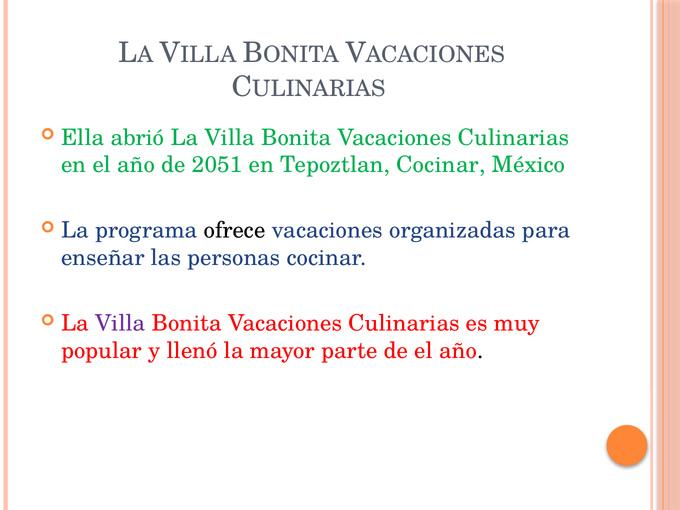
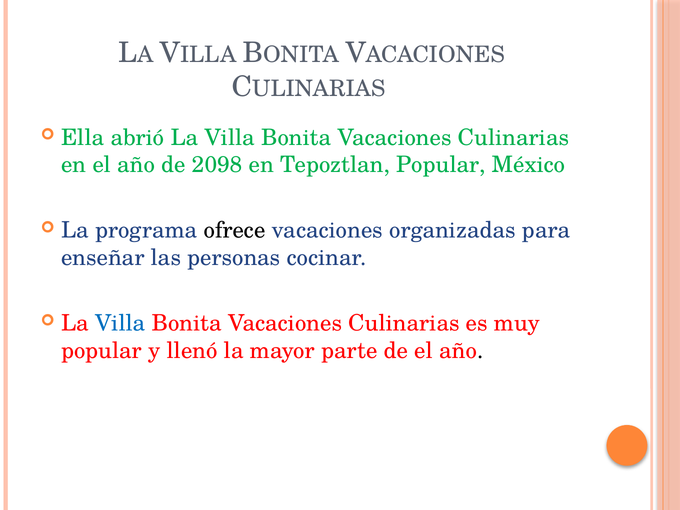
2051: 2051 -> 2098
Tepoztlan Cocinar: Cocinar -> Popular
Villa at (120, 323) colour: purple -> blue
